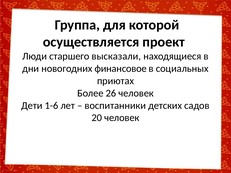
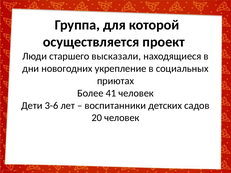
финансовое: финансовое -> укрепление
26: 26 -> 41
1-6: 1-6 -> 3-6
